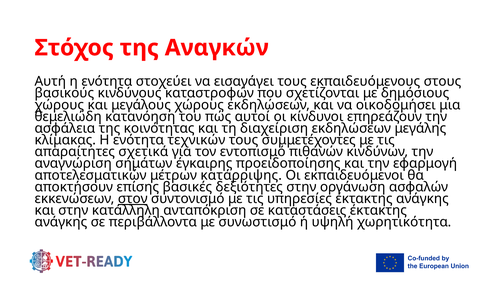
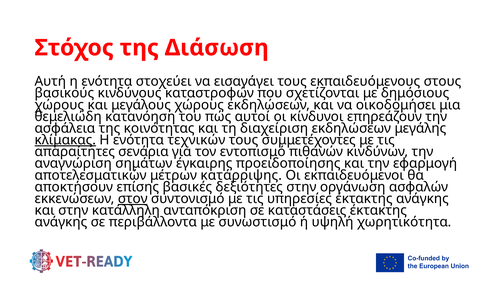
Αναγκών: Αναγκών -> Διάσωση
κλίμακας underline: none -> present
σχετικά: σχετικά -> σενάρια
